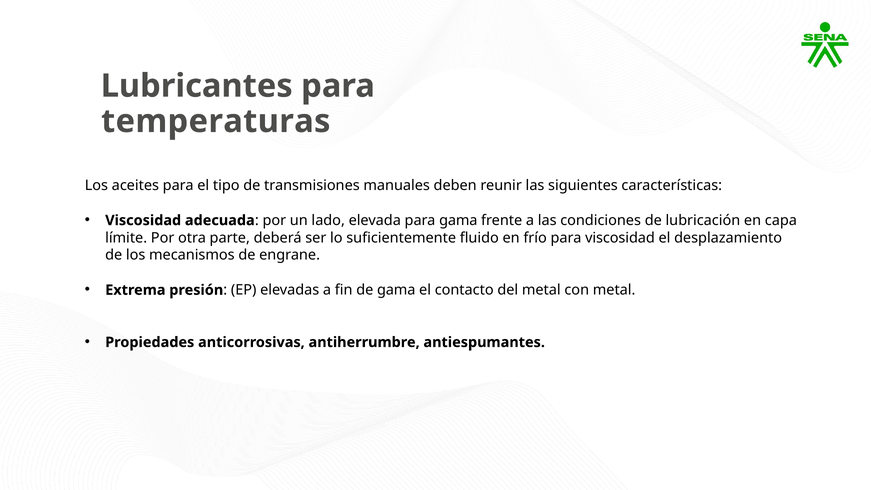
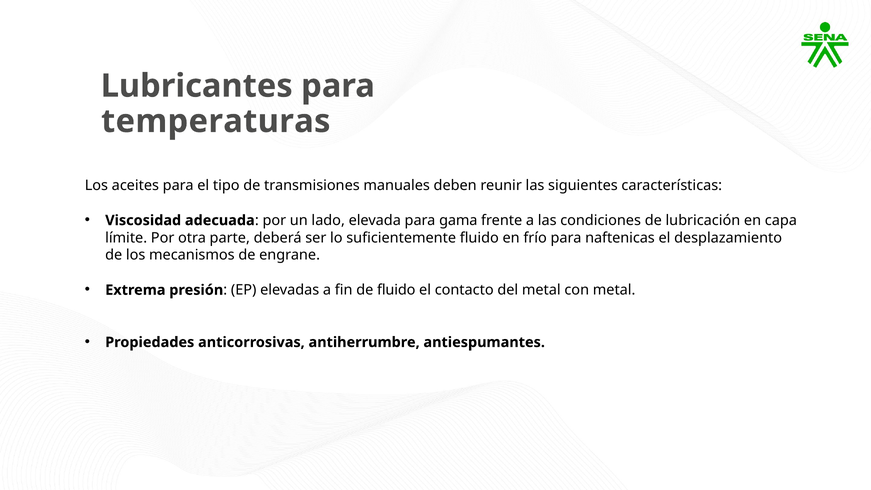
para viscosidad: viscosidad -> naftenicas
de gama: gama -> fluido
